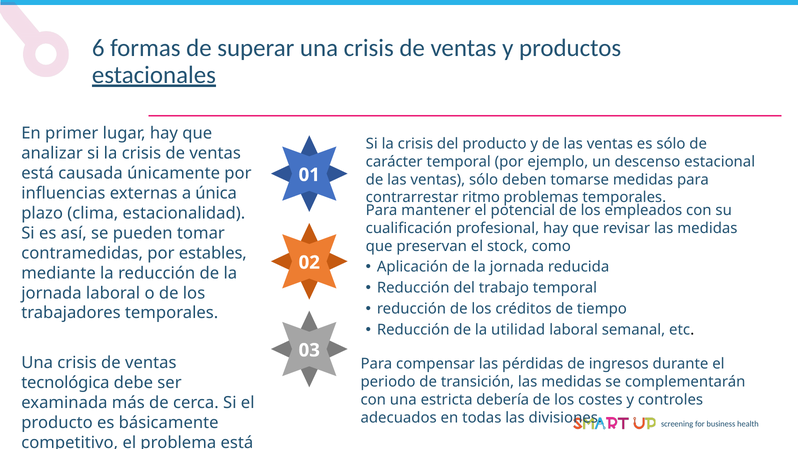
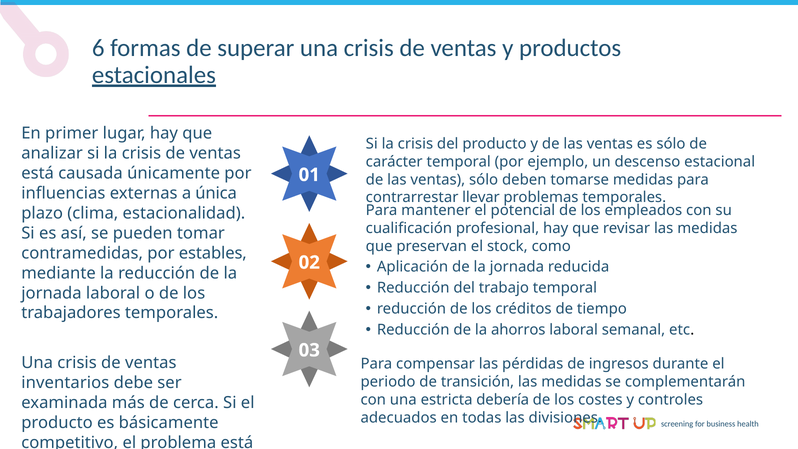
ritmo: ritmo -> llevar
utilidad: utilidad -> ahorros
tecnológica: tecnológica -> inventarios
